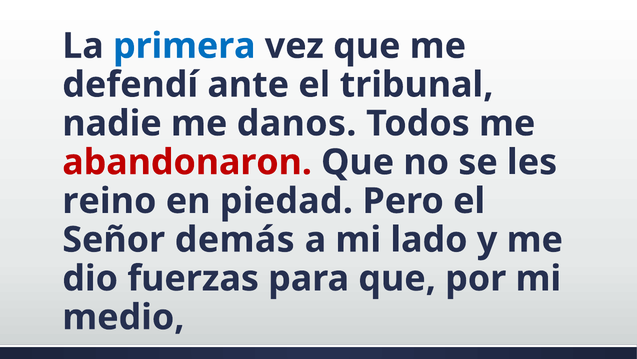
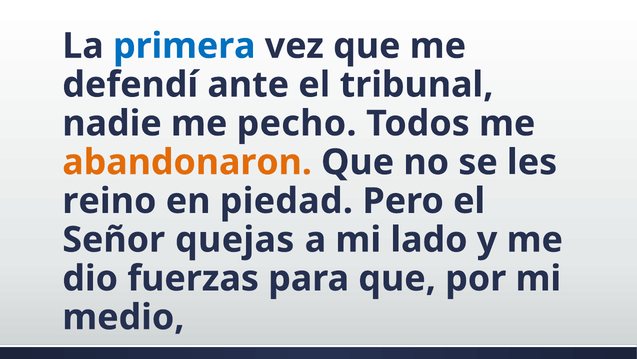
danos: danos -> pecho
abandonaron colour: red -> orange
demás: demás -> quejas
